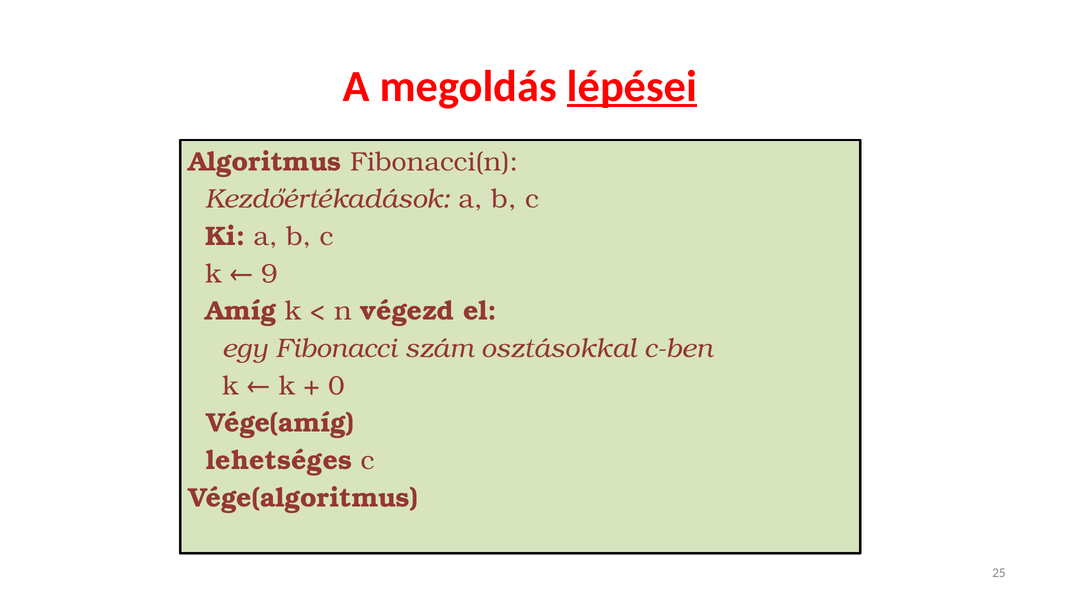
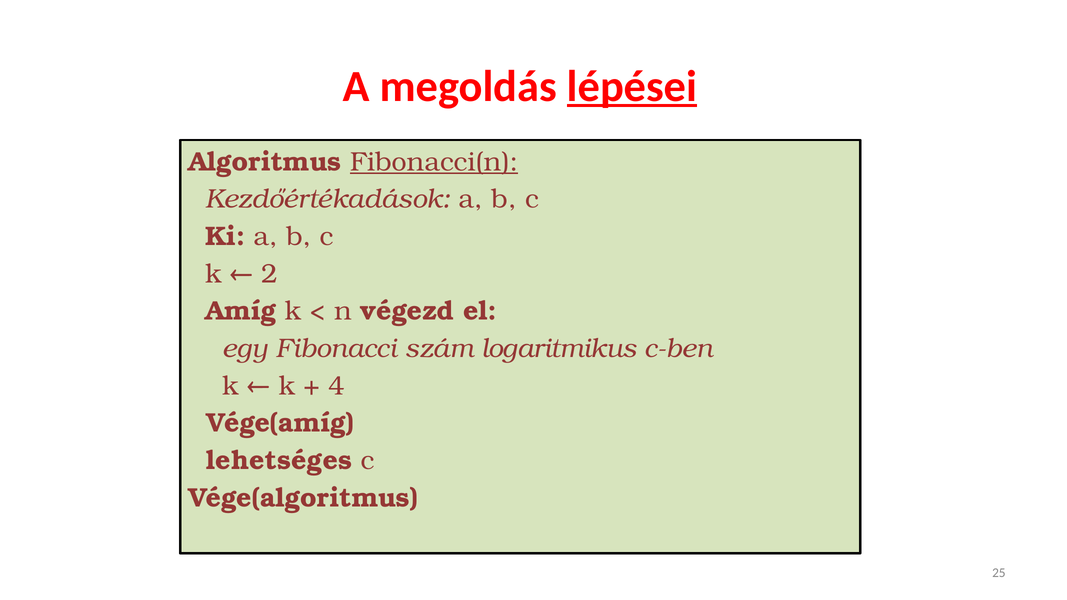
Fibonacci(n underline: none -> present
9: 9 -> 2
osztásokkal: osztásokkal -> logaritmikus
0: 0 -> 4
